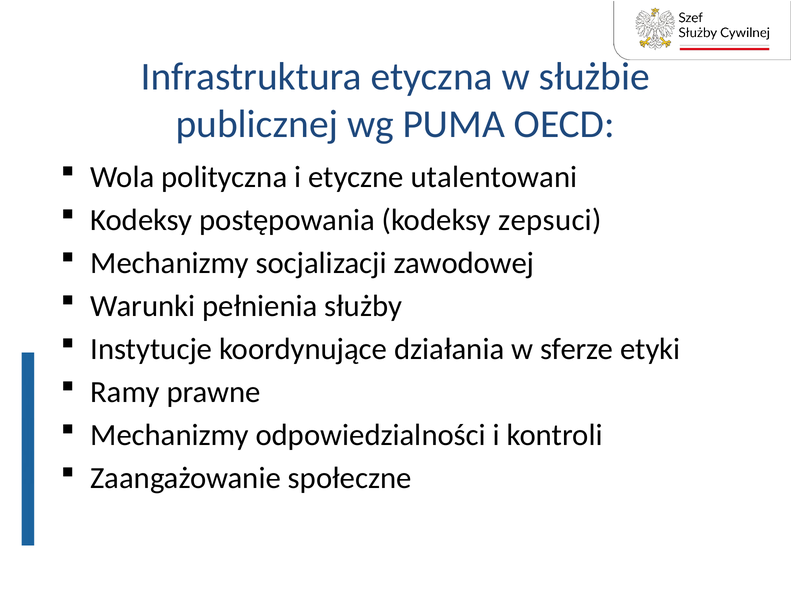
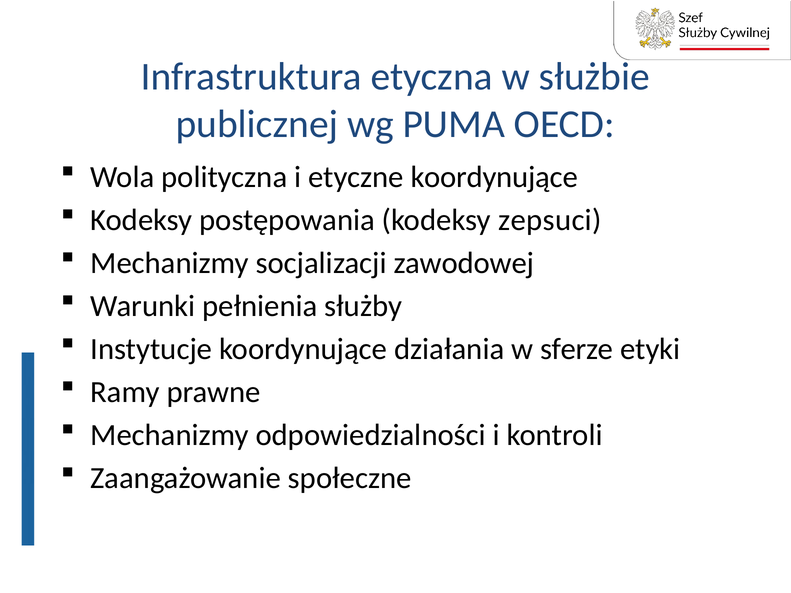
etyczne utalentowani: utalentowani -> koordynujące
